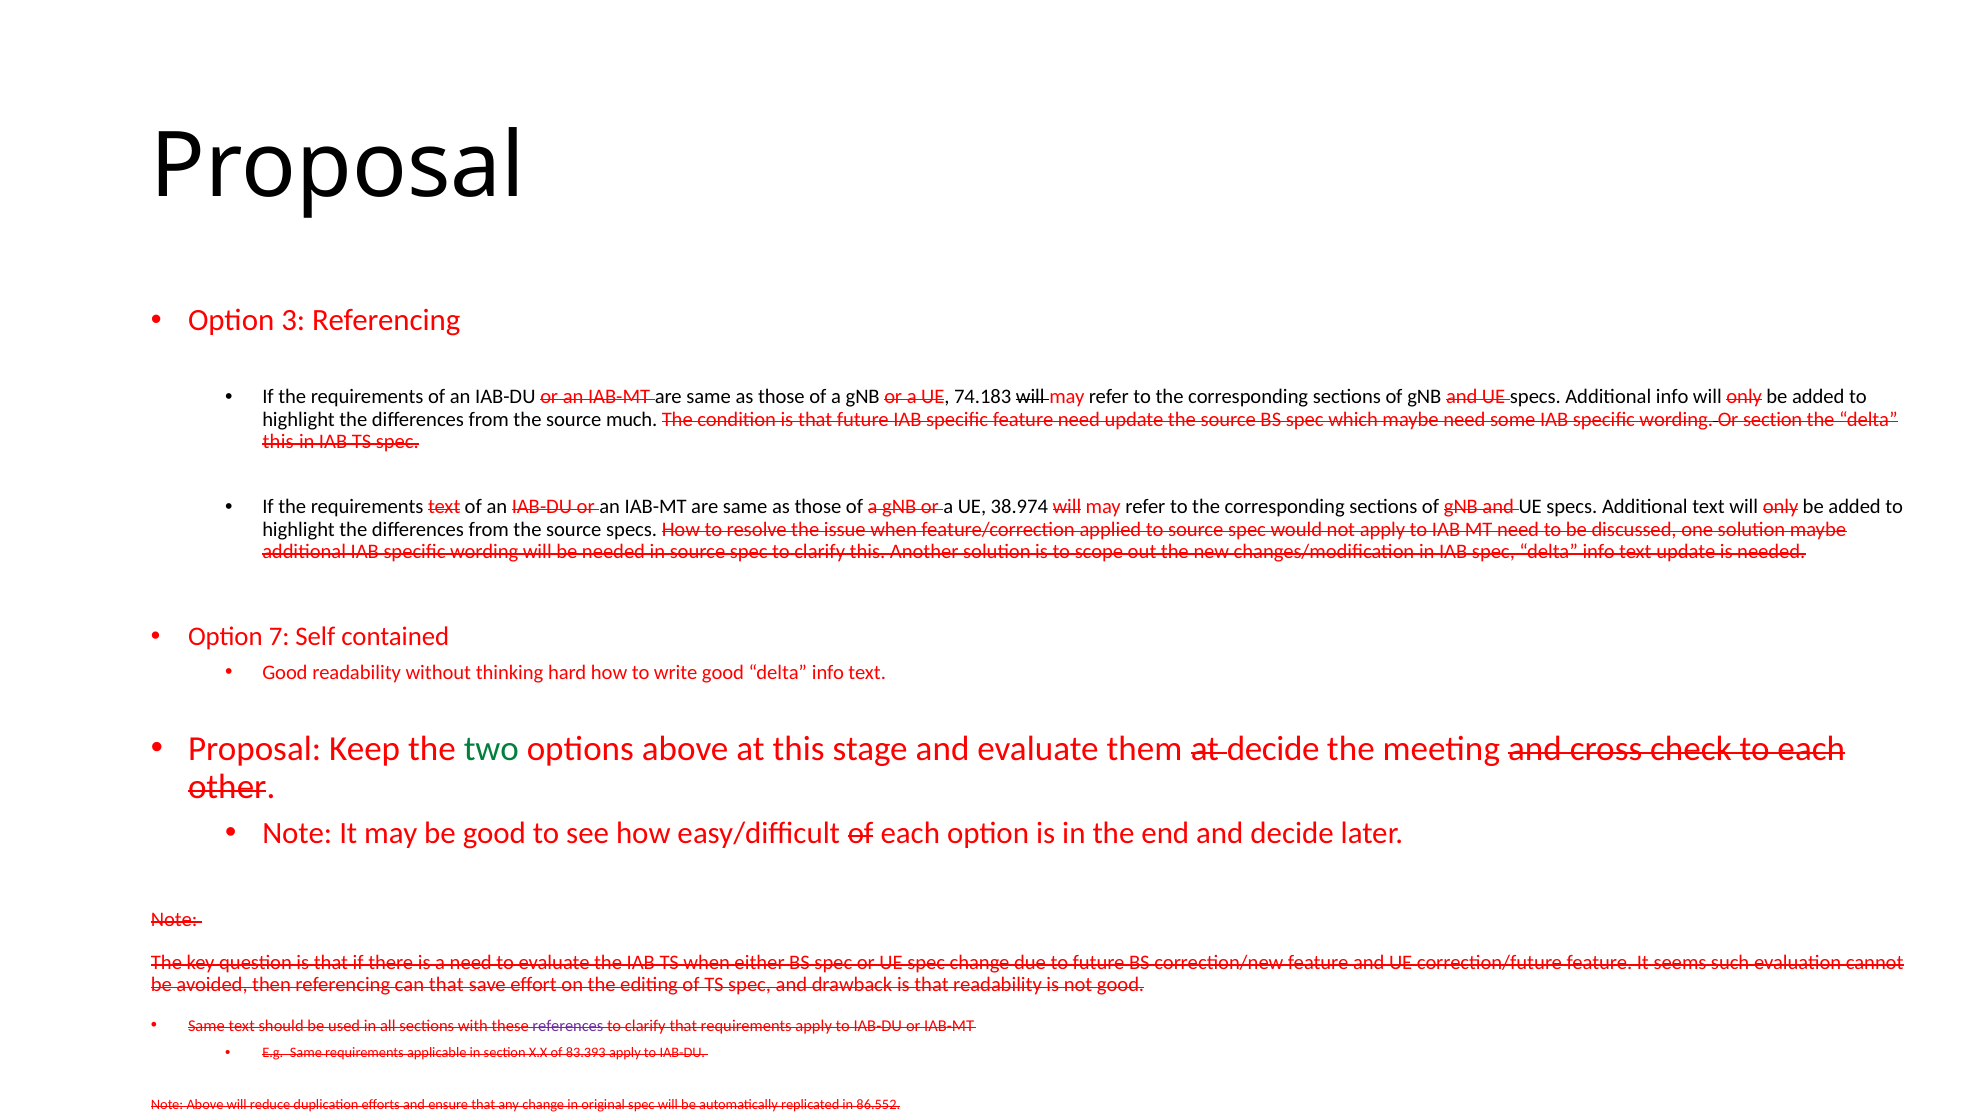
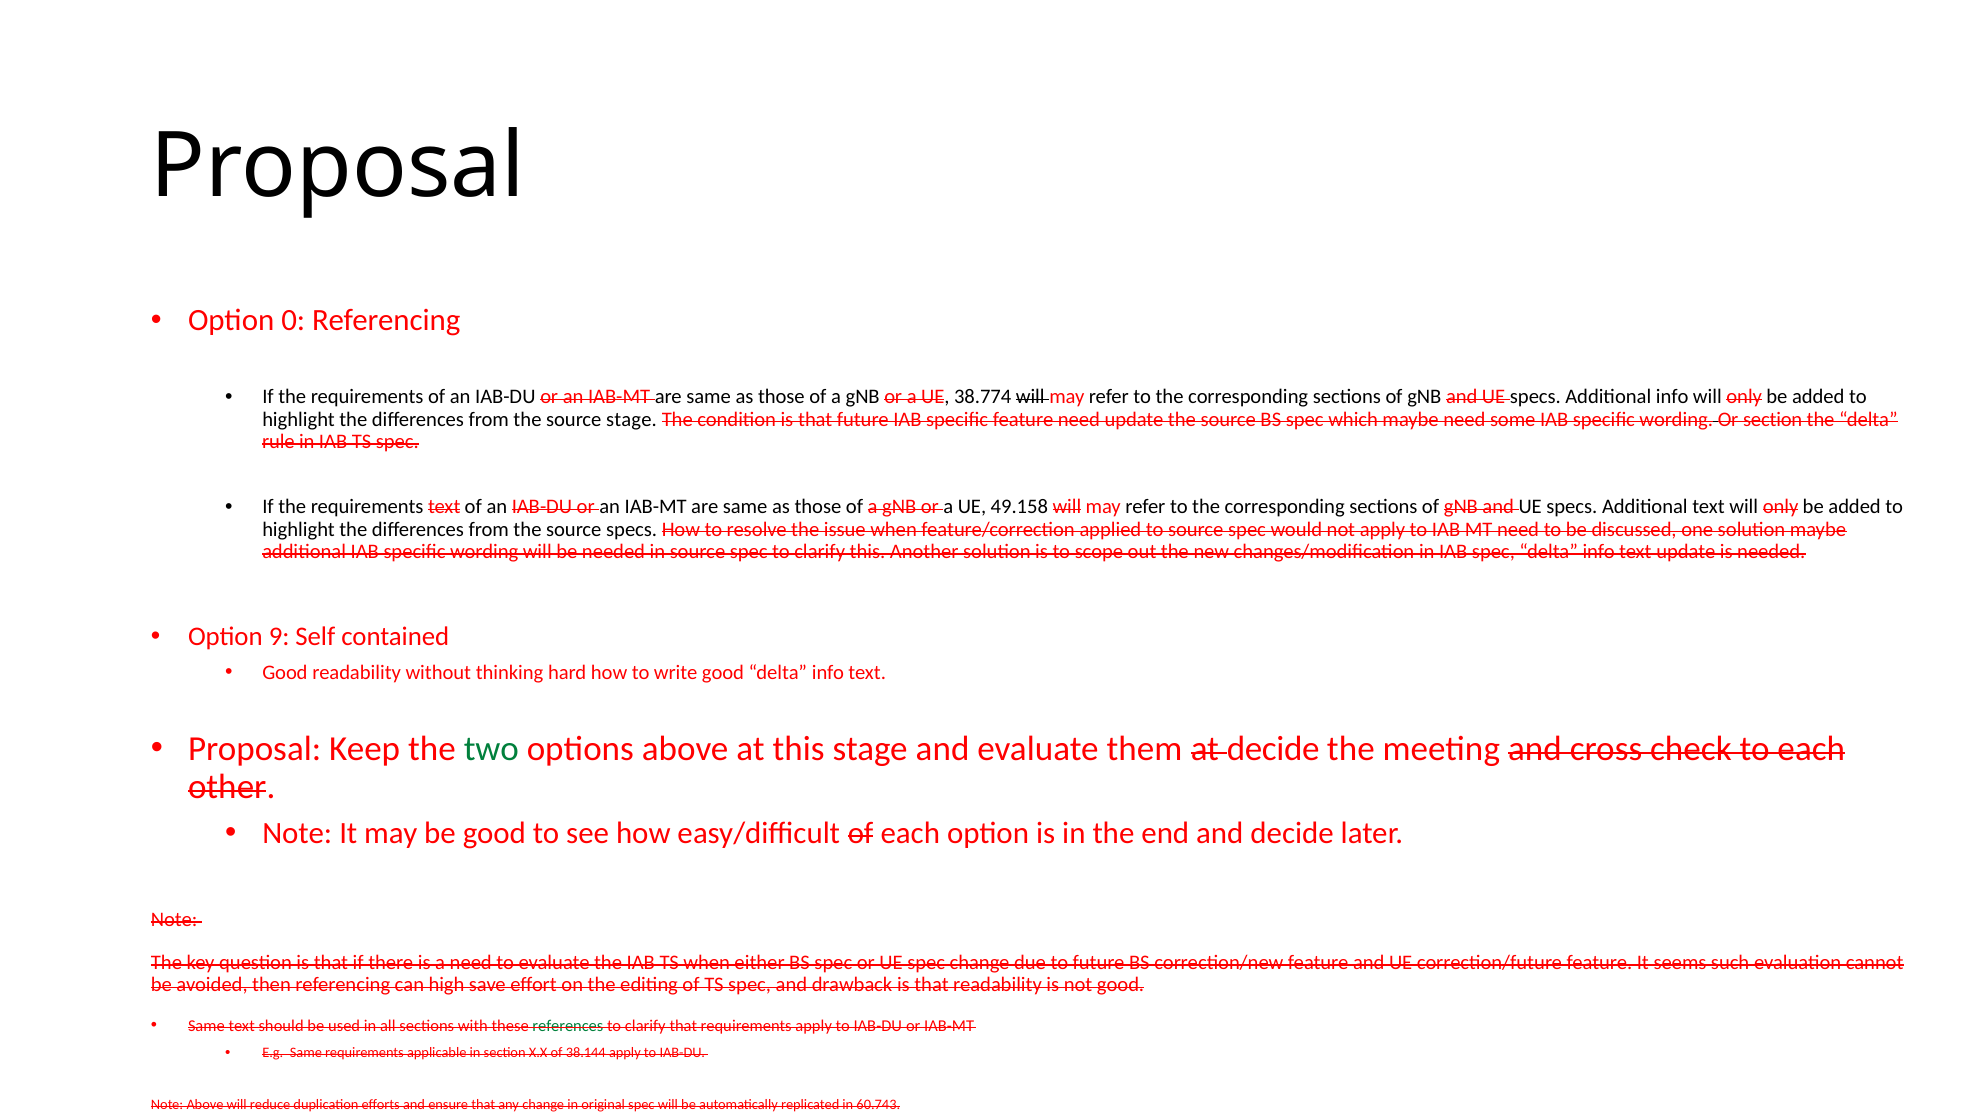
3: 3 -> 0
74.183: 74.183 -> 38.774
source much: much -> stage
this at (278, 442): this -> rule
38.974: 38.974 -> 49.158
7: 7 -> 9
can that: that -> high
references colour: purple -> green
83.393: 83.393 -> 38.144
86.552: 86.552 -> 60.743
